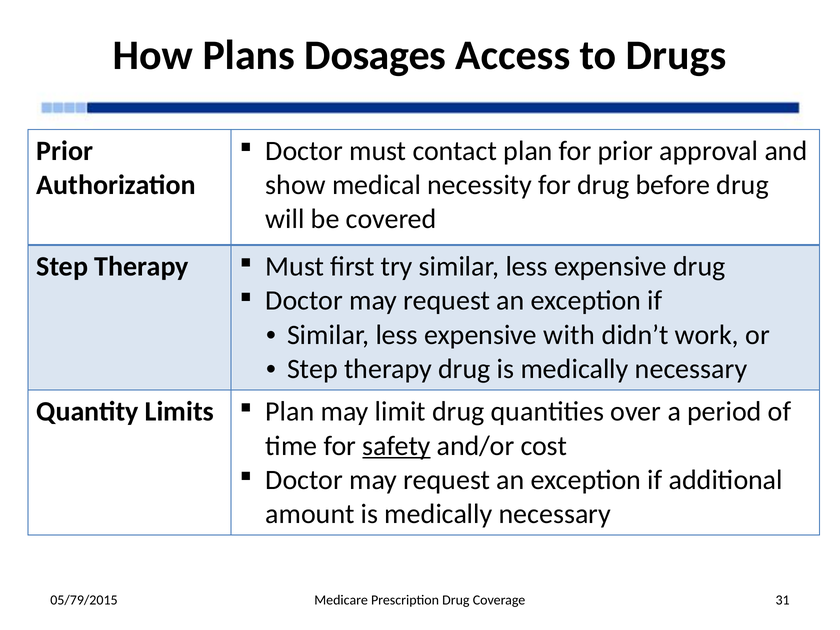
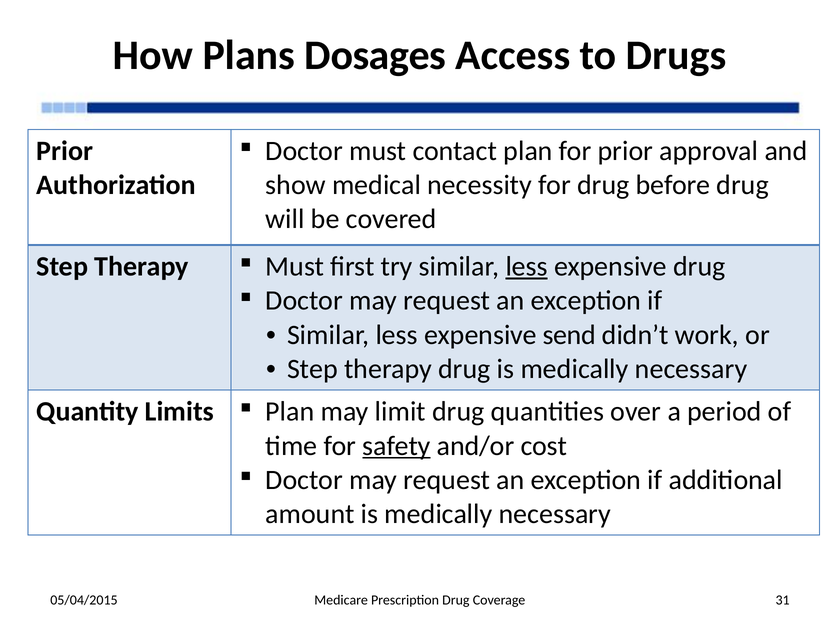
less at (527, 267) underline: none -> present
with: with -> send
05/79/2015: 05/79/2015 -> 05/04/2015
